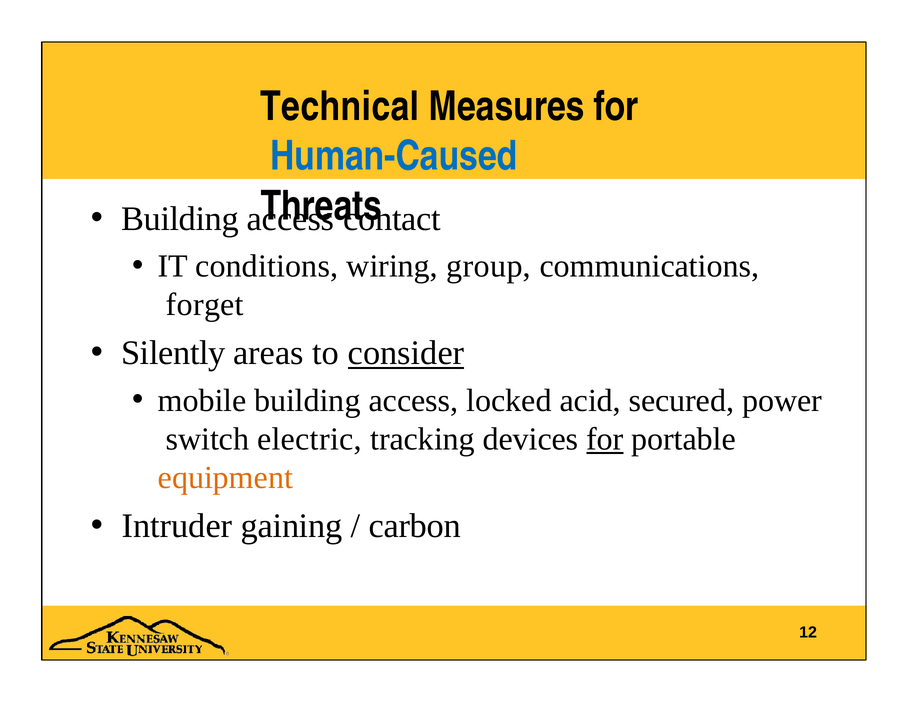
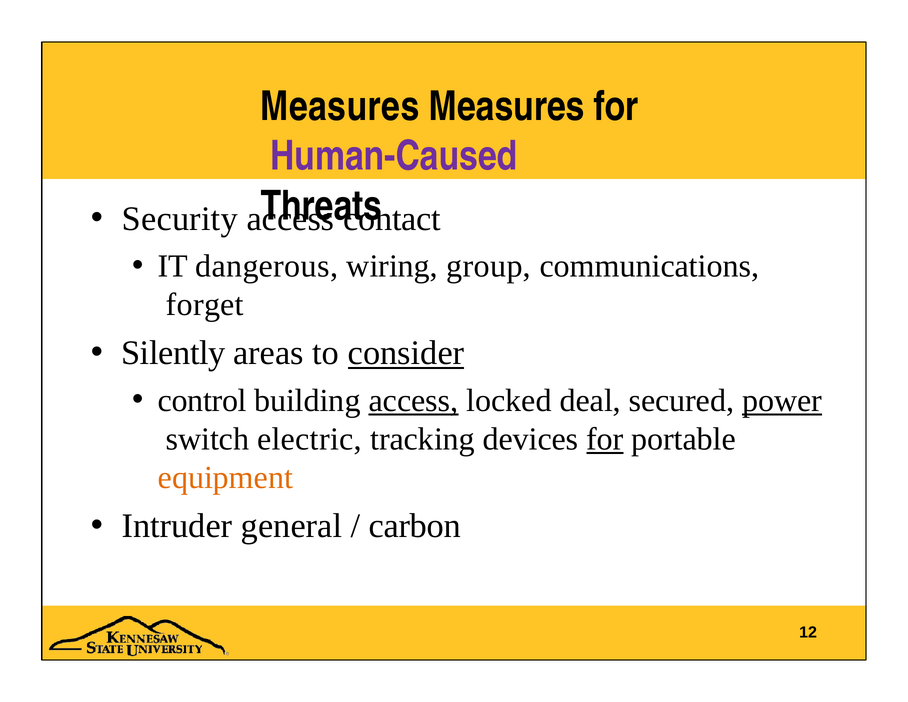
Technical at (340, 107): Technical -> Measures
Human-Caused colour: blue -> purple
Building at (180, 219): Building -> Security
conditions: conditions -> dangerous
mobile: mobile -> control
access at (413, 400) underline: none -> present
acid: acid -> deal
power underline: none -> present
gaining: gaining -> general
